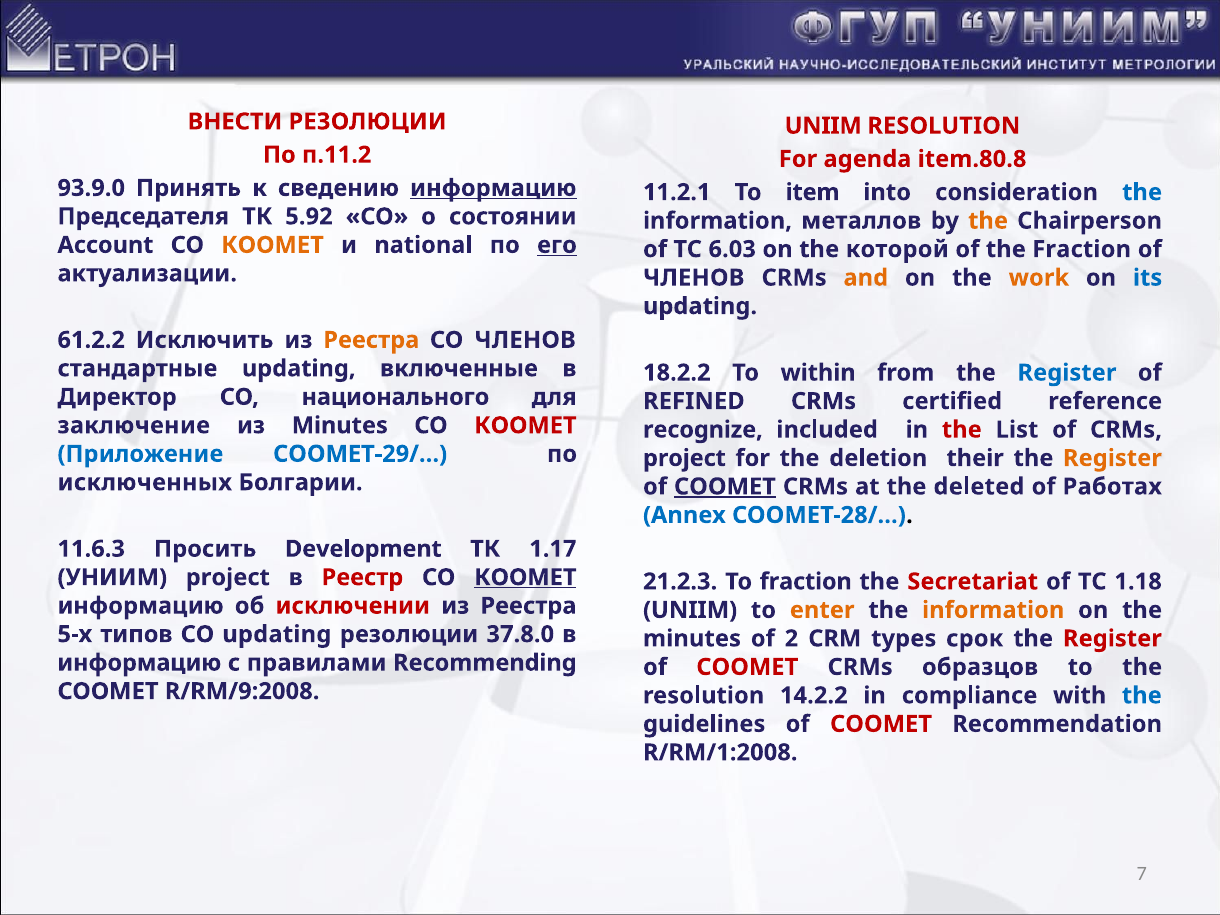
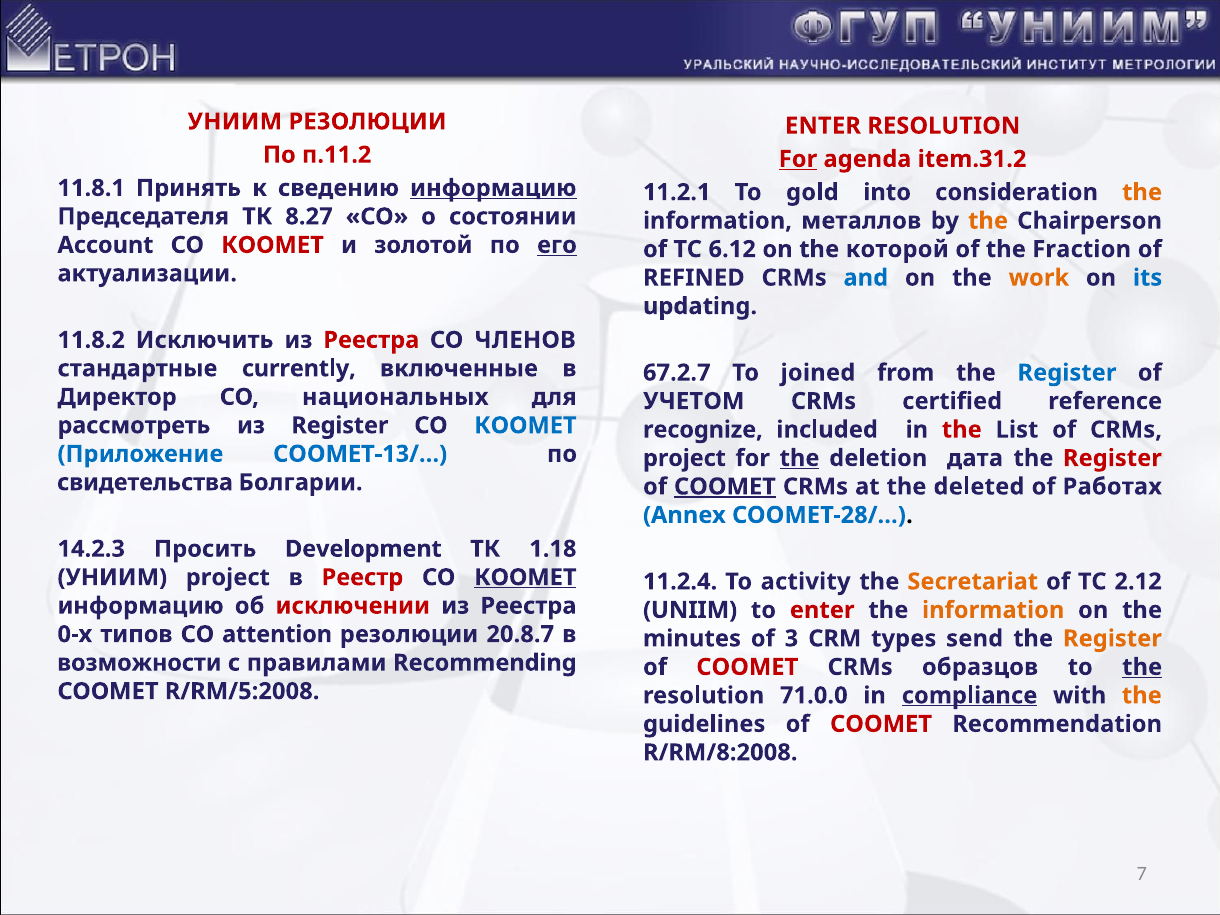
ВНЕСТИ at (235, 122): ВНЕСТИ -> УНИИМ
UNIIM at (823, 126): UNIIM -> ENTER
For at (798, 159) underline: none -> present
item.80.8: item.80.8 -> item.31.2
93.9.0: 93.9.0 -> 11.8.1
item: item -> gold
the at (1142, 192) colour: blue -> orange
5.92: 5.92 -> 8.27
КООМЕТ at (273, 245) colour: orange -> red
national: national -> золотой
6.03: 6.03 -> 6.12
ЧЛЕНОВ at (694, 278): ЧЛЕНОВ -> REFINED
and colour: orange -> blue
61.2.2: 61.2.2 -> 11.8.2
Реестра at (371, 340) colour: orange -> red
стандартные updating: updating -> currently
18.2.2: 18.2.2 -> 67.2.7
within: within -> joined
национального: национального -> национальных
REFINED: REFINED -> УЧЕТОМ
заключение: заключение -> рассмотреть
из Minutes: Minutes -> Register
КООМЕТ at (525, 425) colour: red -> blue
COOMЕT-29/…: COOMЕT-29/… -> COOMЕT-13/…
the at (800, 458) underline: none -> present
their: their -> дата
Register at (1112, 458) colour: orange -> red
исключенных: исключенных -> свидетельства
11.6.3: 11.6.3 -> 14.2.3
1.17: 1.17 -> 1.18
21.2.3: 21.2.3 -> 11.2.4
To fraction: fraction -> activity
Secretariat colour: red -> orange
1.18: 1.18 -> 2.12
enter at (822, 610) colour: orange -> red
5-х: 5-х -> 0-х
СО updating: updating -> attention
37.8.0: 37.8.0 -> 20.8.7
2: 2 -> 3
срок: срок -> send
Register at (1112, 639) colour: red -> orange
информацию at (139, 663): информацию -> возможности
the at (1142, 667) underline: none -> present
R/RM/9:2008: R/RM/9:2008 -> R/RM/5:2008
14.2.2: 14.2.2 -> 71.0.0
compliance underline: none -> present
the at (1142, 696) colour: blue -> orange
R/RM/1:2008: R/RM/1:2008 -> R/RM/8:2008
